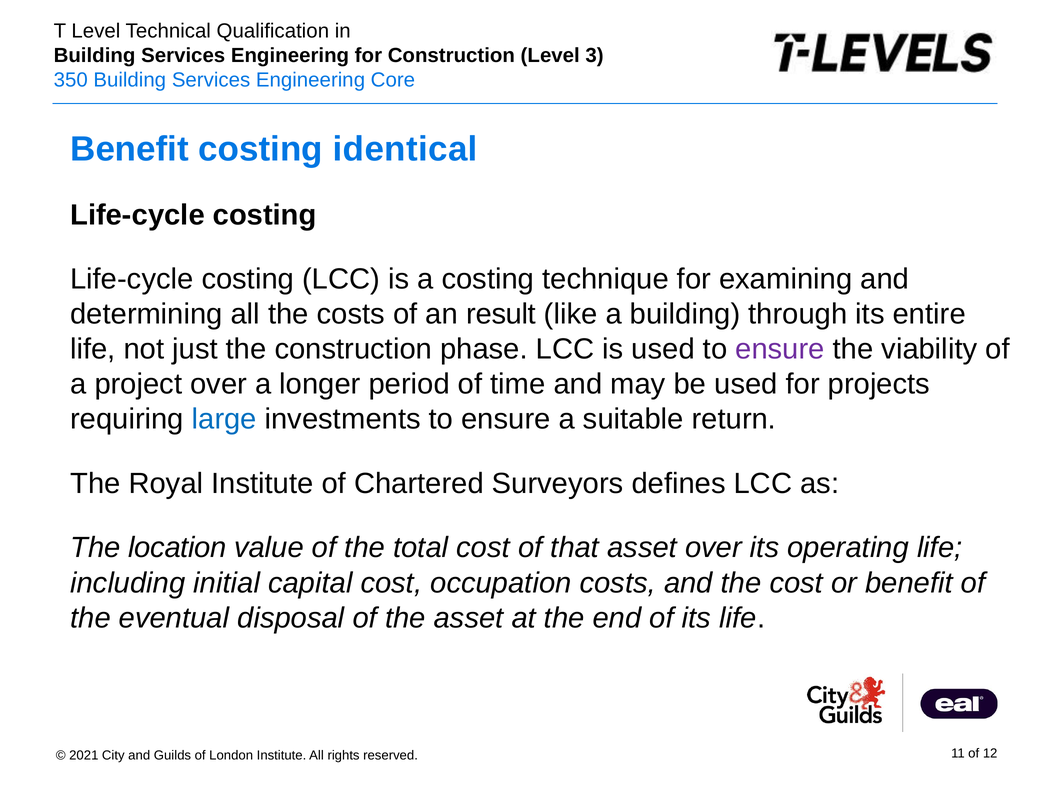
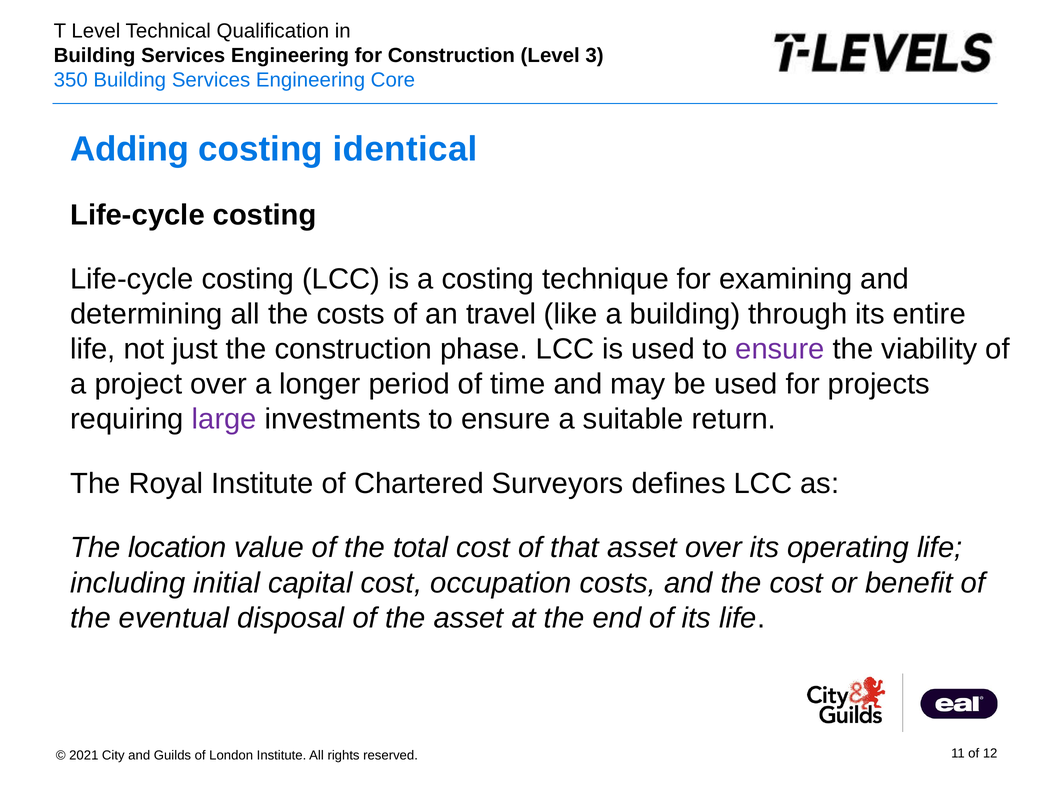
Benefit at (130, 149): Benefit -> Adding
result: result -> travel
large colour: blue -> purple
